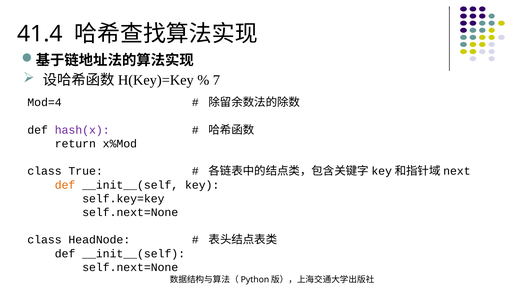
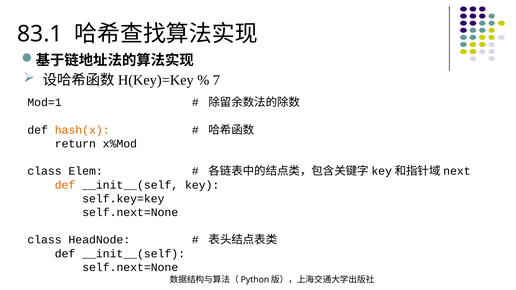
41.4: 41.4 -> 83.1
Mod=4: Mod=4 -> Mod=1
hash(x colour: purple -> orange
True: True -> Elem
